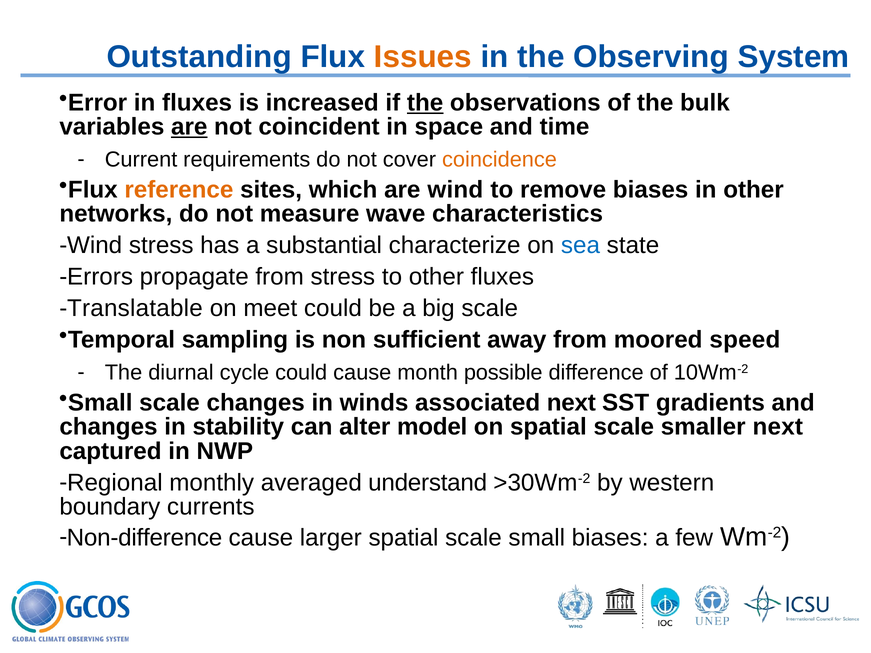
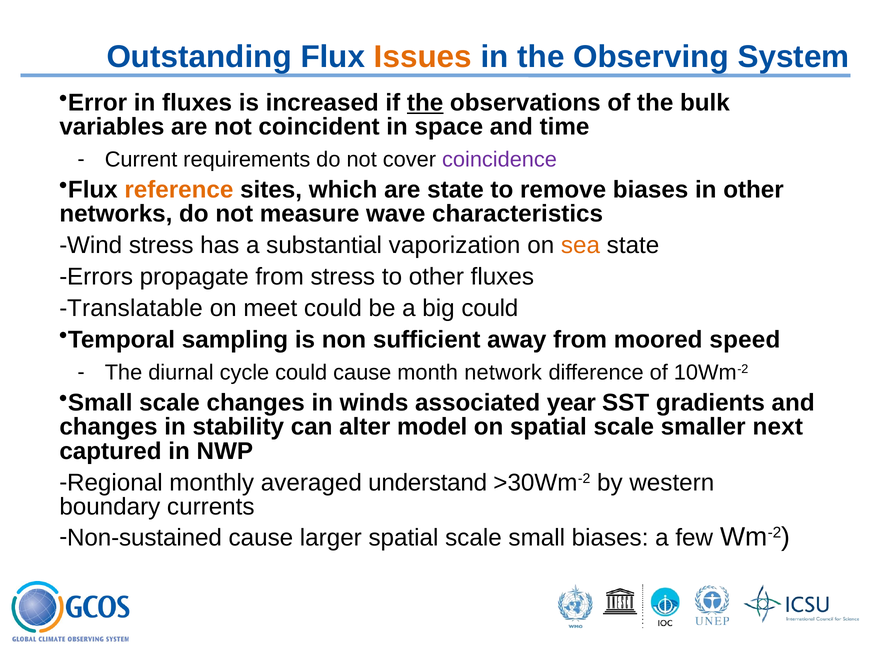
are at (189, 127) underline: present -> none
coincidence colour: orange -> purple
are wind: wind -> state
characterize: characterize -> vaporization
sea colour: blue -> orange
big scale: scale -> could
possible: possible -> network
associated next: next -> year
Non-difference: Non-difference -> Non-sustained
